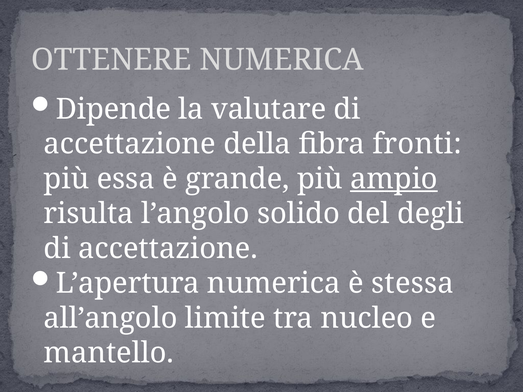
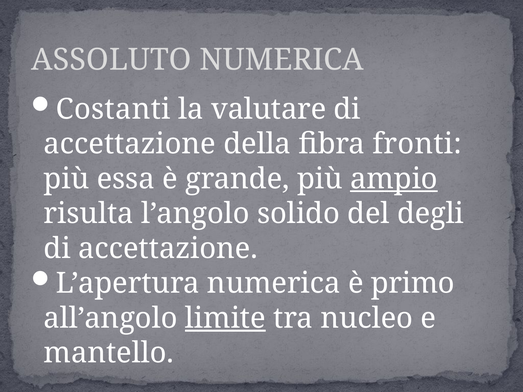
OTTENERE: OTTENERE -> ASSOLUTO
Dipende: Dipende -> Costanti
stessa: stessa -> primo
limite underline: none -> present
